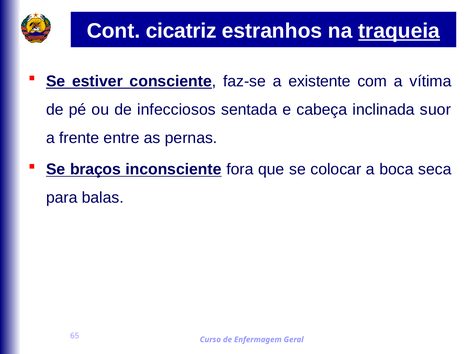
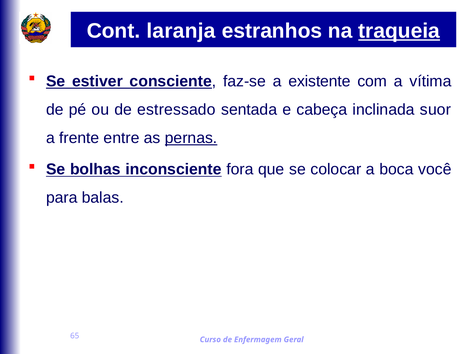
cicatriz: cicatriz -> laranja
infecciosos: infecciosos -> estressado
pernas underline: none -> present
braços: braços -> bolhas
seca: seca -> você
